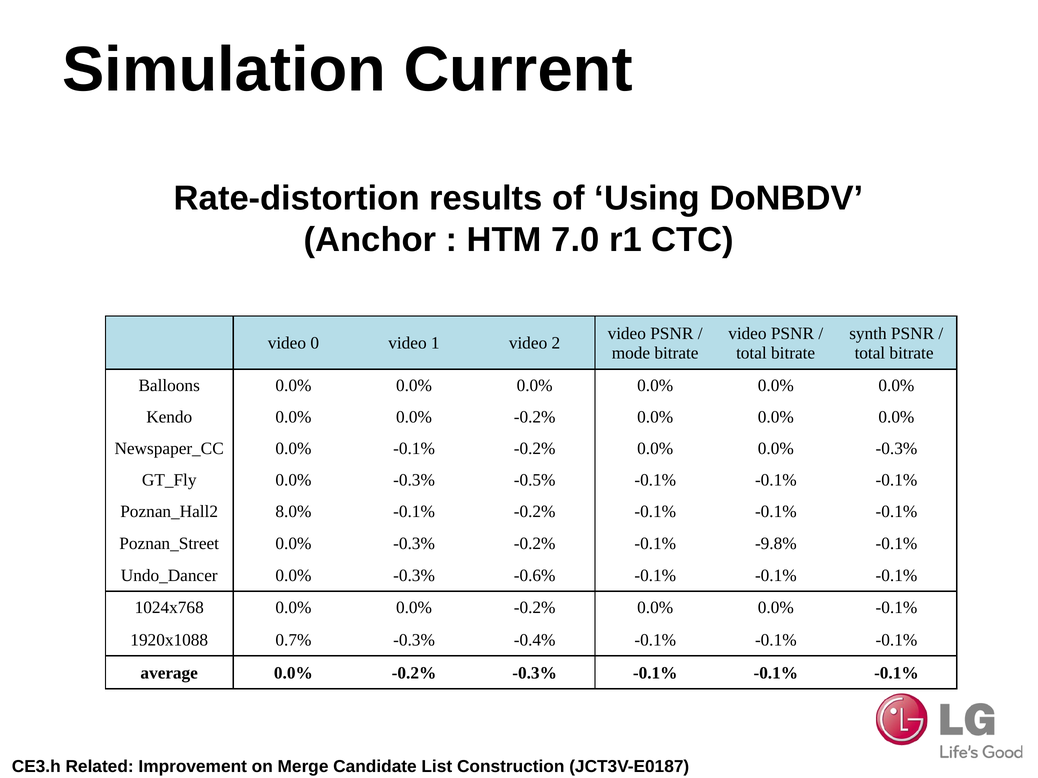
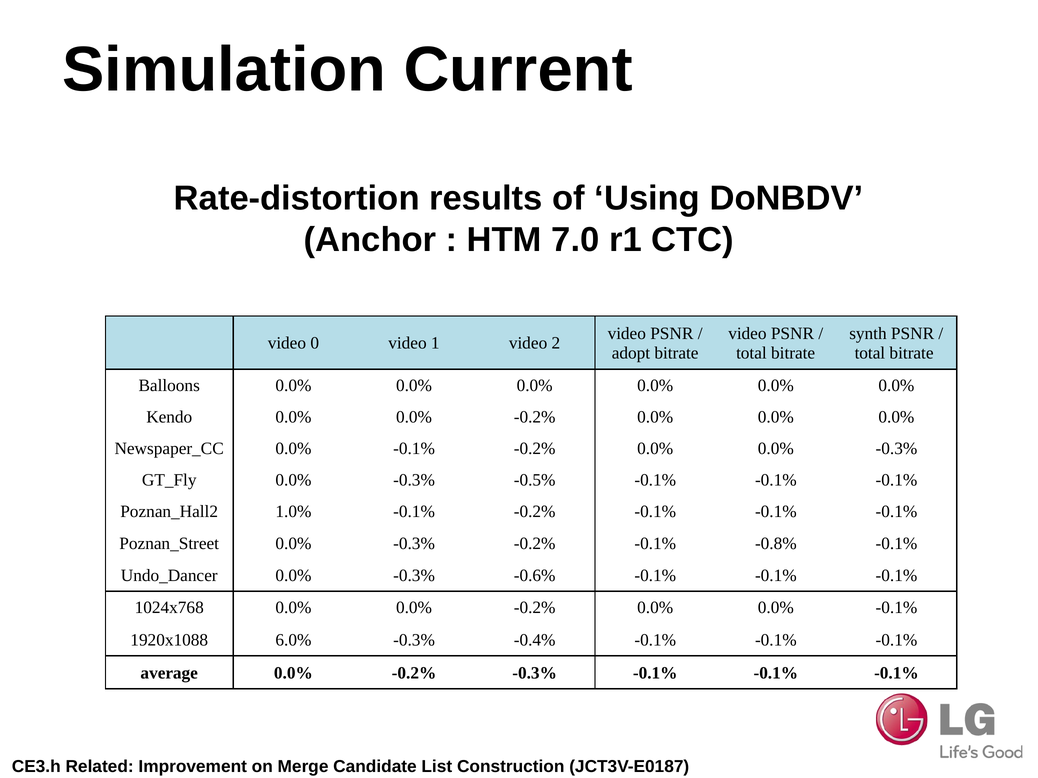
mode: mode -> adopt
8.0%: 8.0% -> 1.0%
-9.8%: -9.8% -> -0.8%
0.7%: 0.7% -> 6.0%
